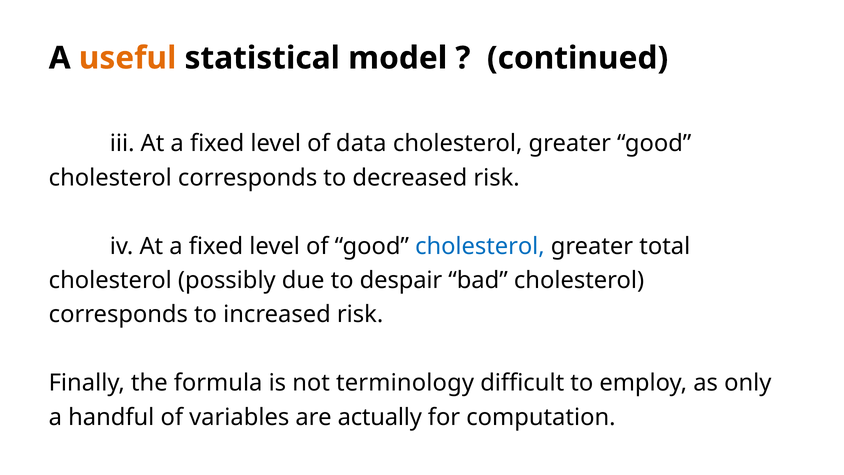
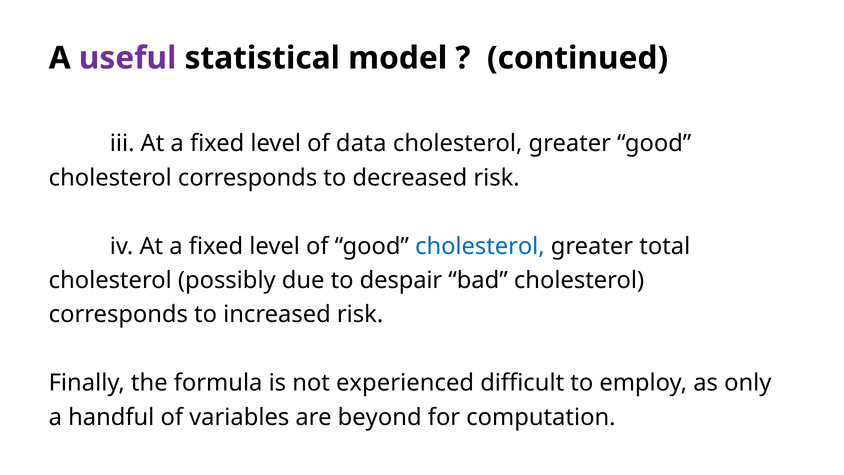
useful colour: orange -> purple
terminology: terminology -> experienced
actually: actually -> beyond
